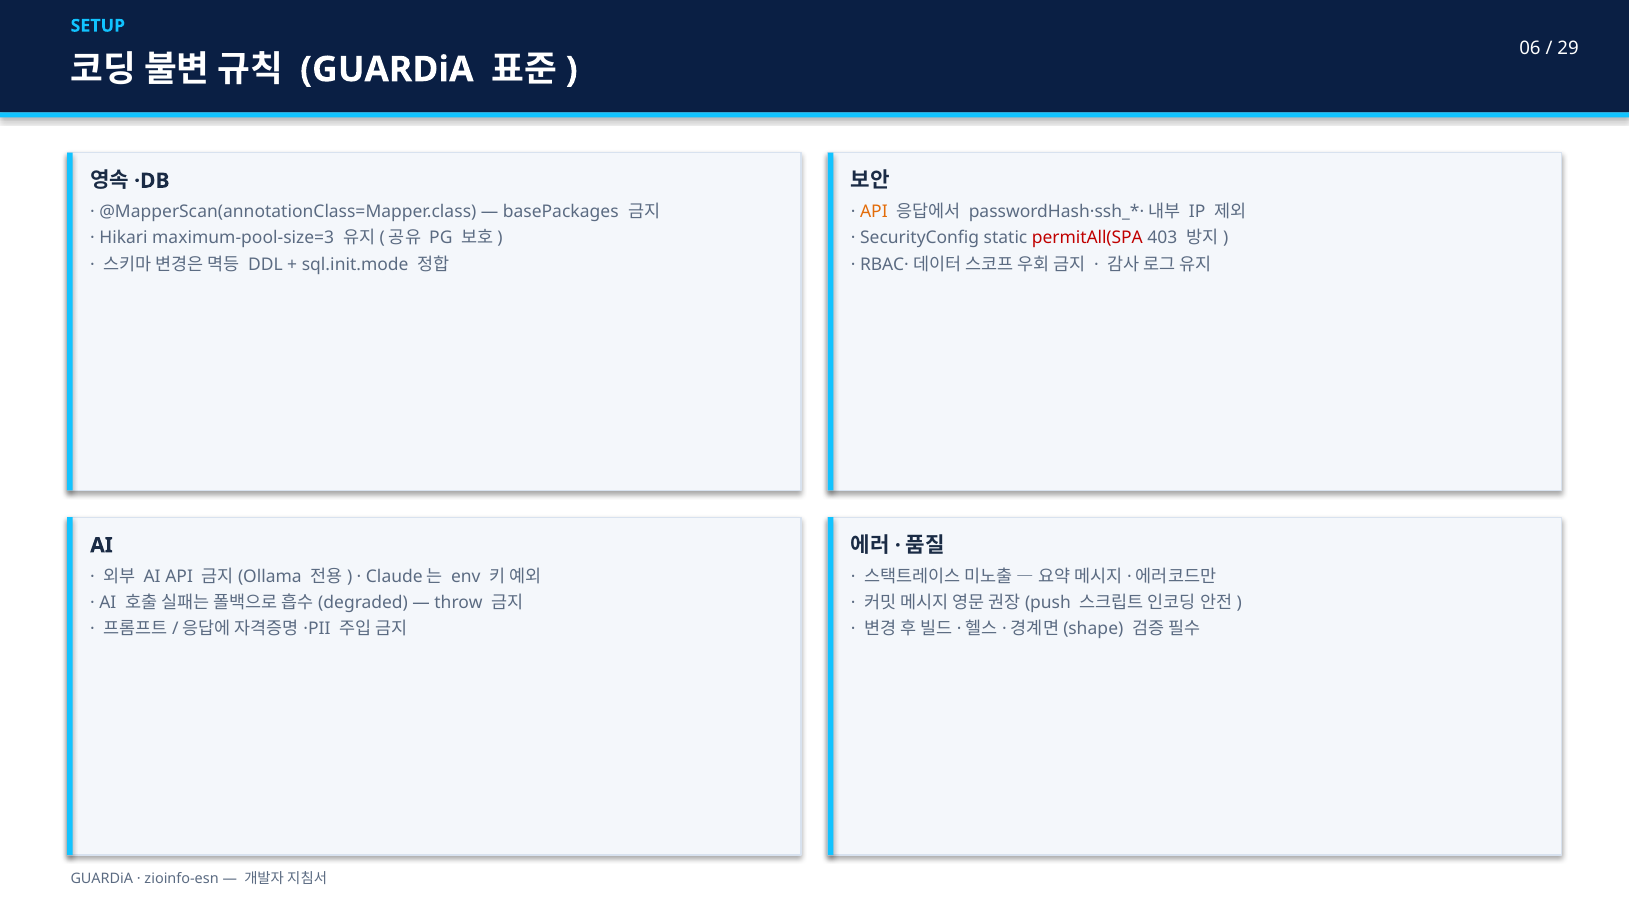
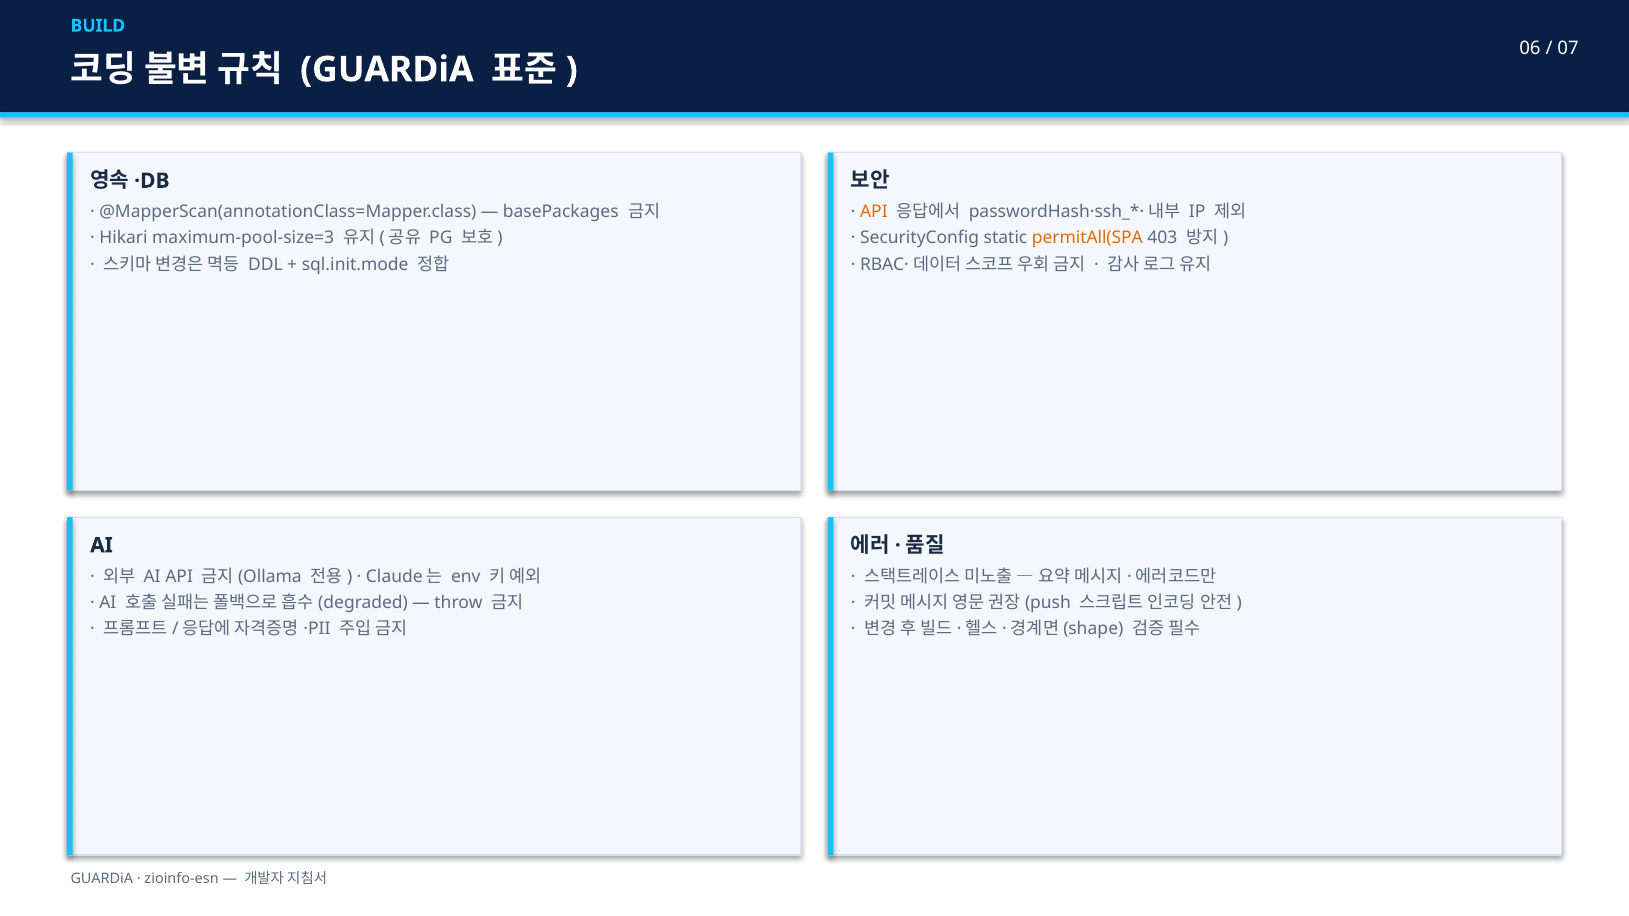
SETUP: SETUP -> BUILD
29: 29 -> 07
permitAll(SPA colour: red -> orange
